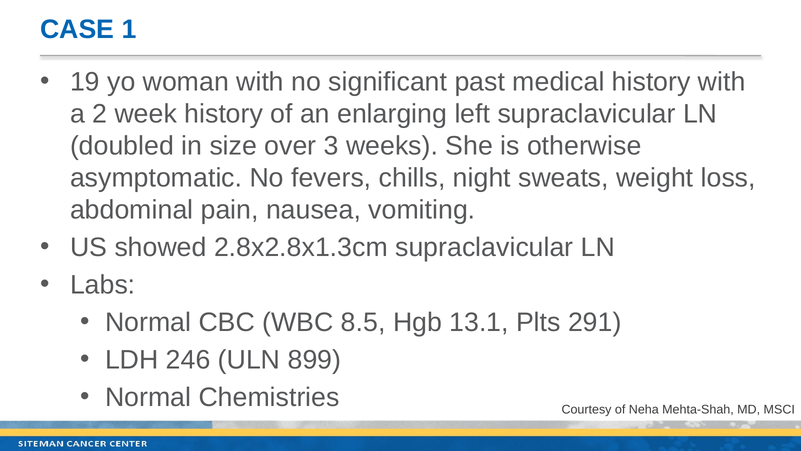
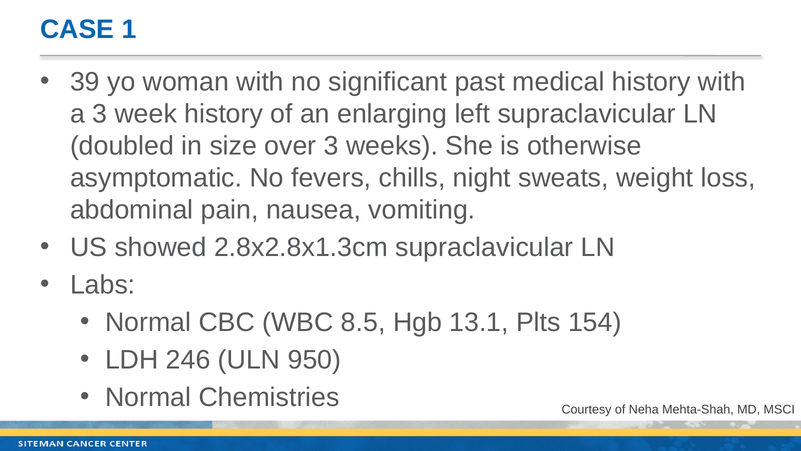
19: 19 -> 39
a 2: 2 -> 3
291: 291 -> 154
899: 899 -> 950
